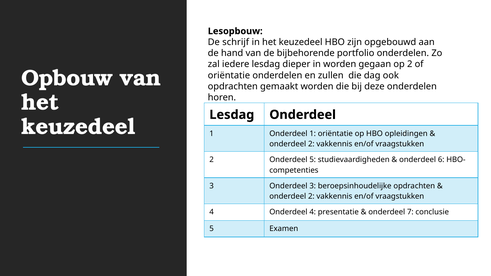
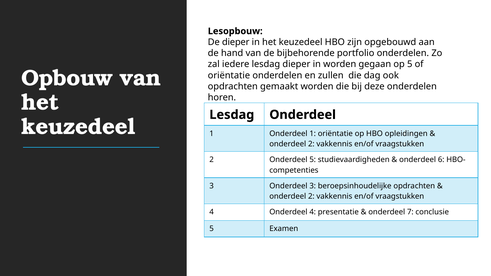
De schrijf: schrijf -> dieper
op 2: 2 -> 5
